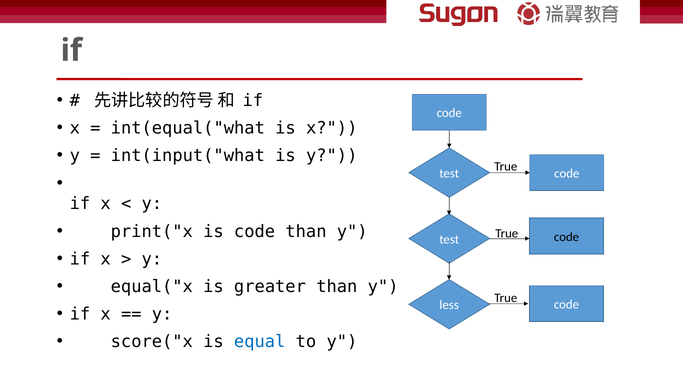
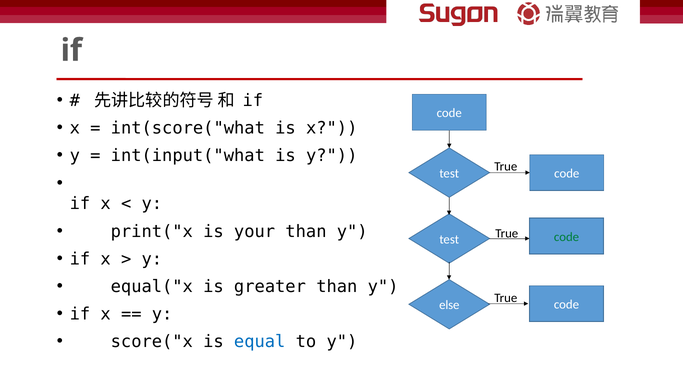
int(equal("what: int(equal("what -> int(score("what
is code: code -> your
code at (566, 237) colour: black -> green
less: less -> else
